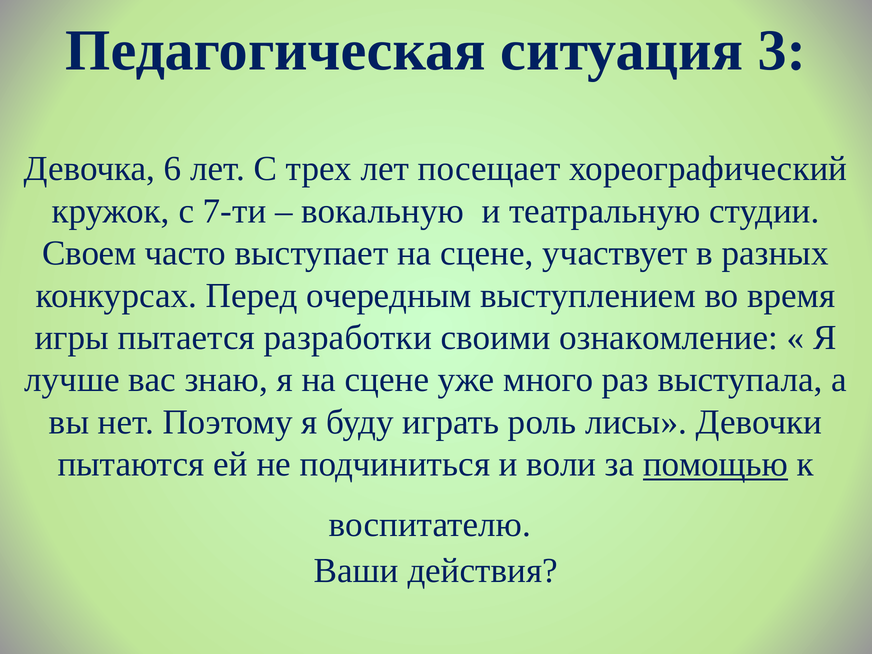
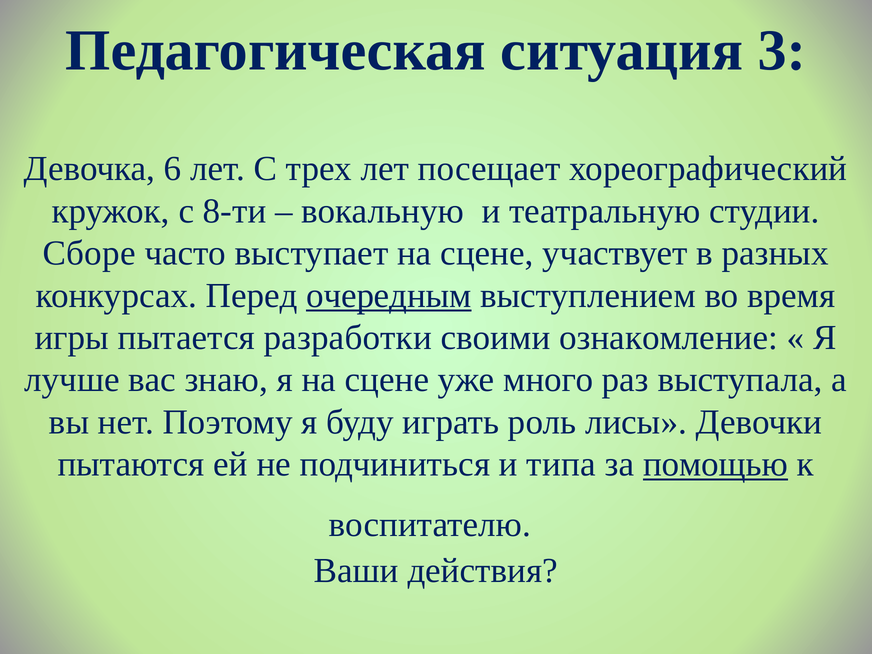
7-ти: 7-ти -> 8-ти
Своем: Своем -> Сборе
очередным underline: none -> present
воли: воли -> типа
